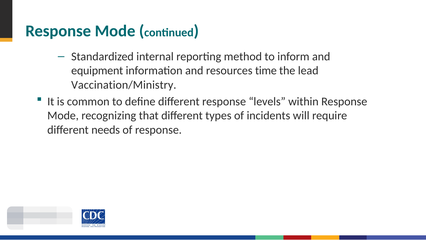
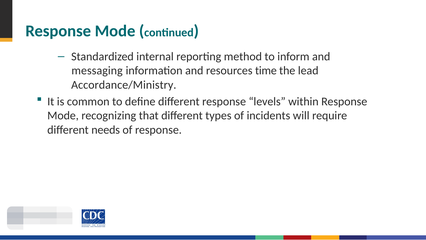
equipment: equipment -> messaging
Vaccination/Ministry: Vaccination/Ministry -> Accordance/Ministry
